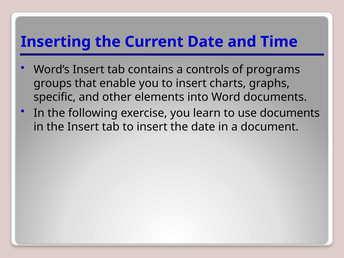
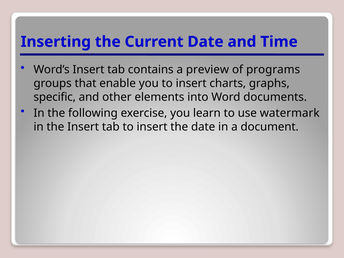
controls: controls -> preview
use documents: documents -> watermark
